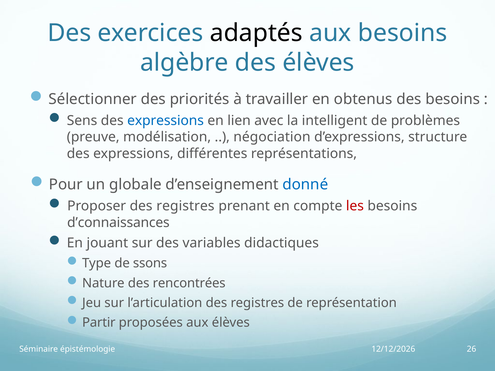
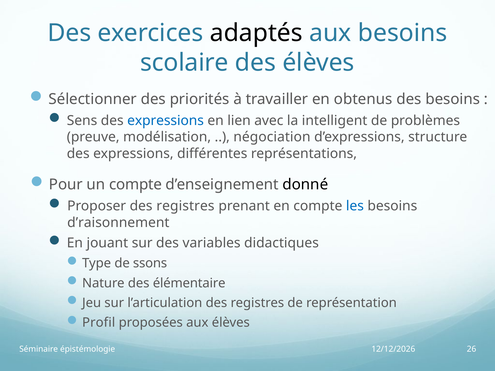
algèbre: algèbre -> scolaire
un globale: globale -> compte
donné colour: blue -> black
les colour: red -> blue
d’connaissances: d’connaissances -> d’raisonnement
rencontrées: rencontrées -> élémentaire
Partir: Partir -> Profil
